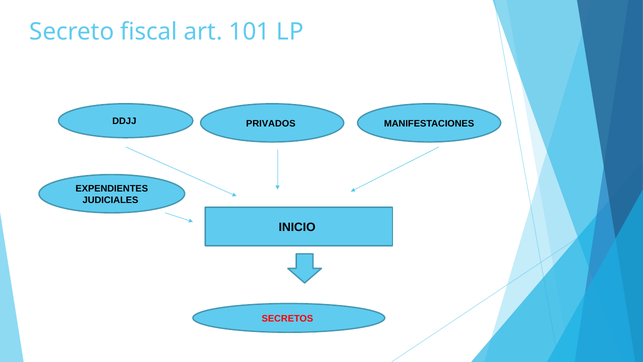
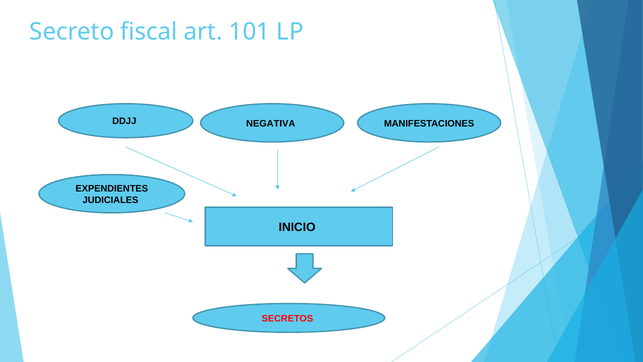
PRIVADOS: PRIVADOS -> NEGATIVA
